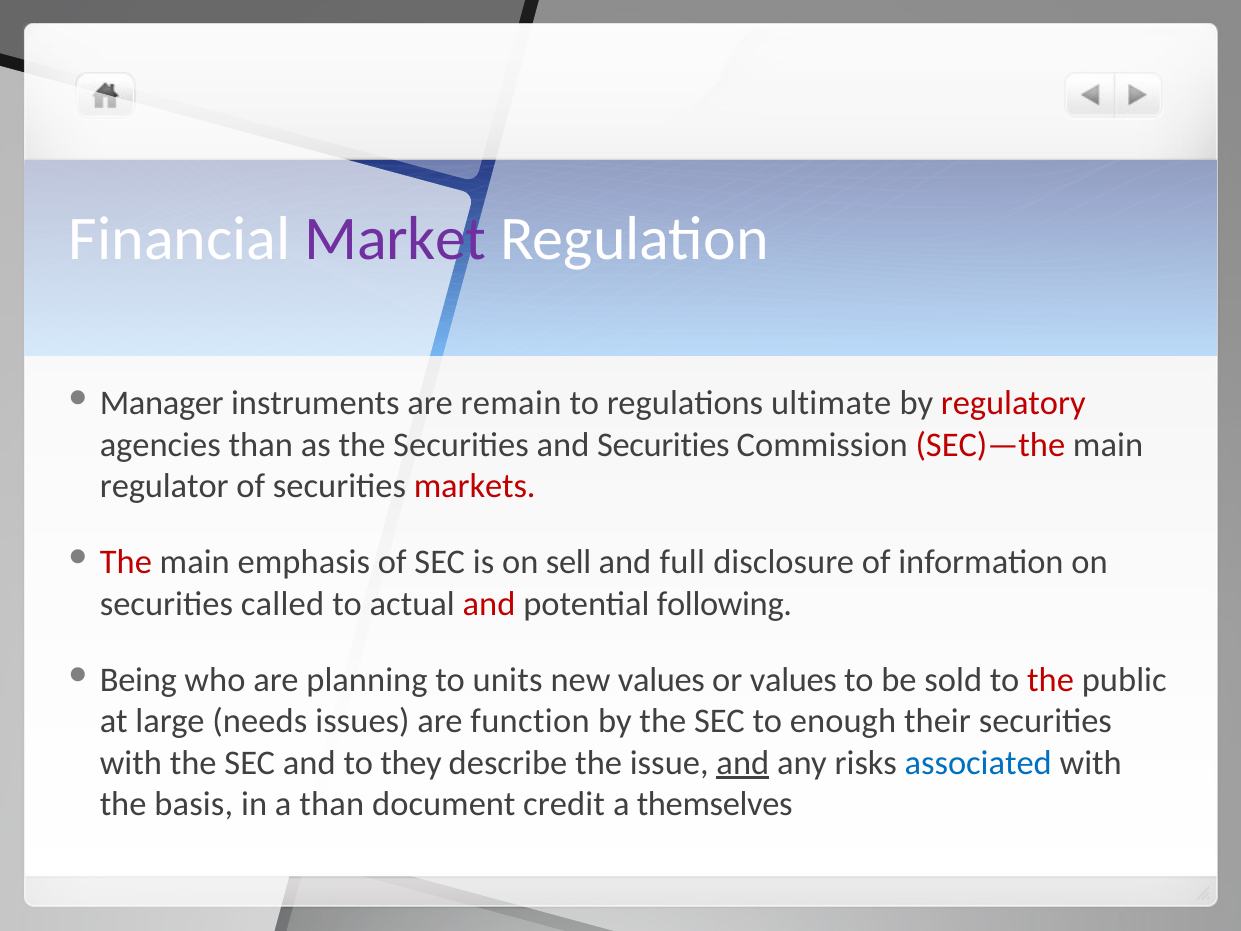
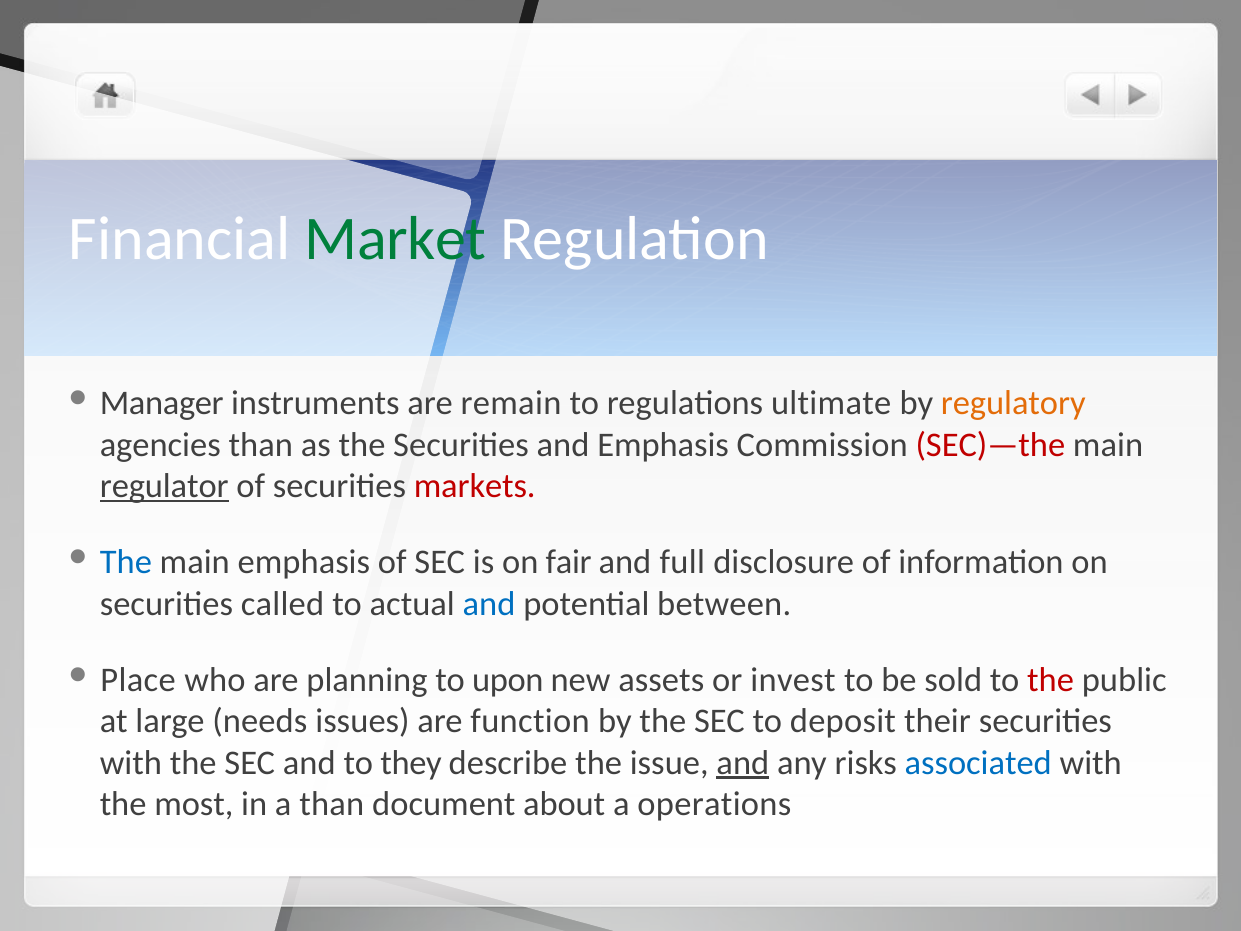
Market colour: purple -> green
regulatory colour: red -> orange
and Securities: Securities -> Emphasis
regulator underline: none -> present
The at (126, 562) colour: red -> blue
sell: sell -> fair
and at (489, 604) colour: red -> blue
following: following -> between
Being: Being -> Place
units: units -> upon
new values: values -> assets
or values: values -> invest
enough: enough -> deposit
basis: basis -> most
credit: credit -> about
themselves: themselves -> operations
